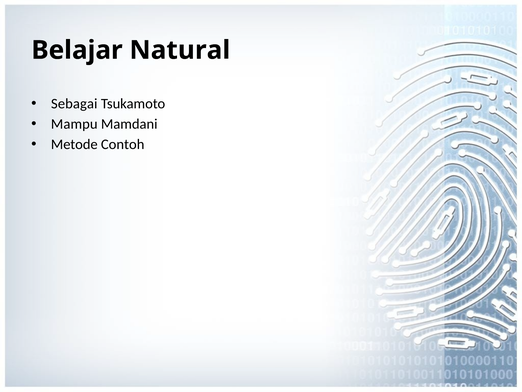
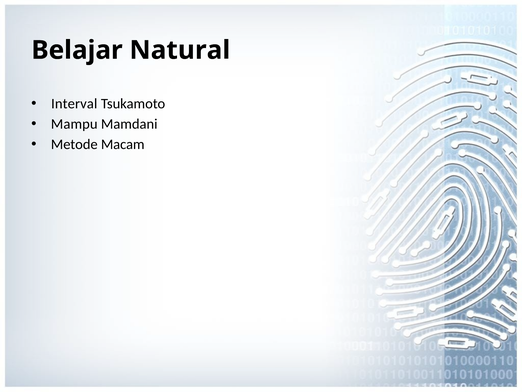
Sebagai: Sebagai -> Interval
Contoh: Contoh -> Macam
